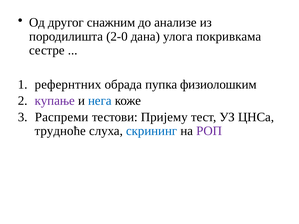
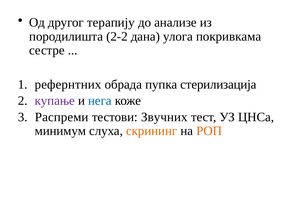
снажним: снажним -> терапију
2-0: 2-0 -> 2-2
физиолошким: физиолошким -> стерилизација
Пријему: Пријему -> Звучних
трудноће: трудноће -> минимум
скрининг colour: blue -> orange
РОП colour: purple -> orange
